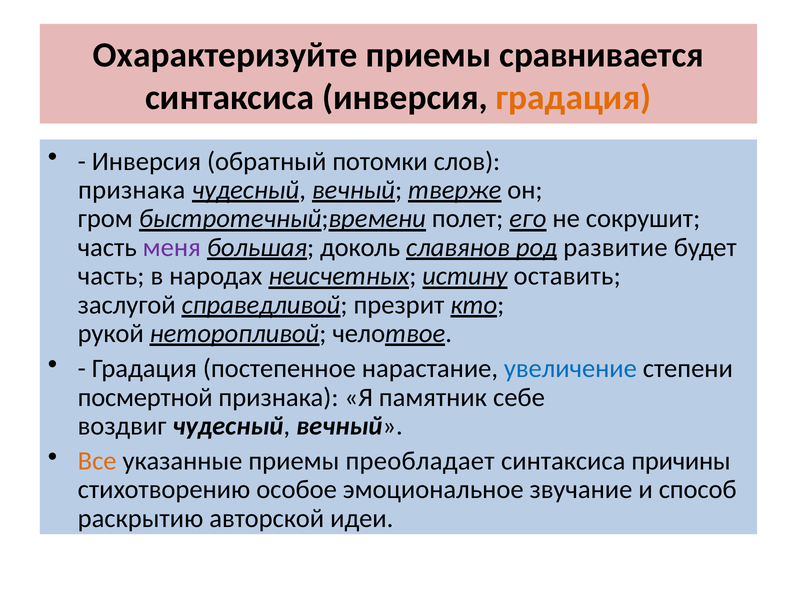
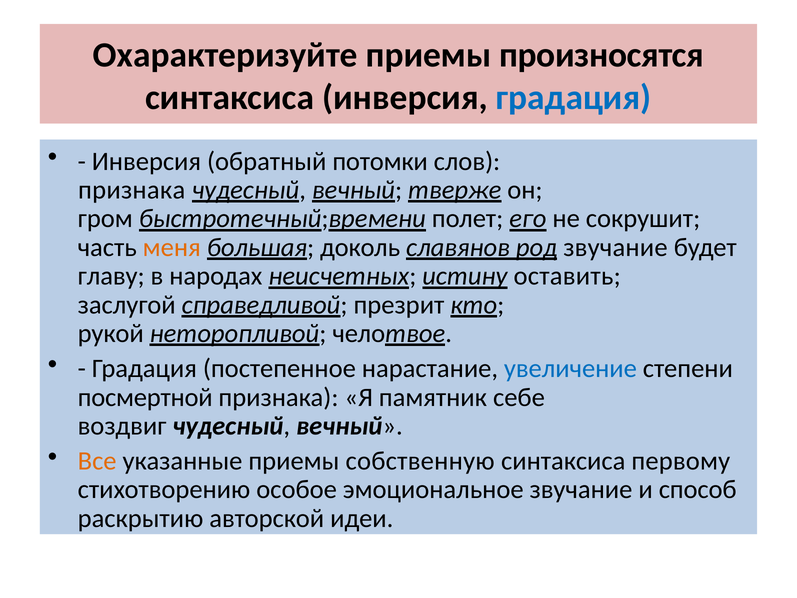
сравнивается: сравнивается -> произносятся
градация at (574, 97) colour: orange -> blue
меня colour: purple -> orange
род развитие: развитие -> звучание
часть at (111, 276): часть -> главу
преобладает: преобладает -> собственную
причины: причины -> первому
